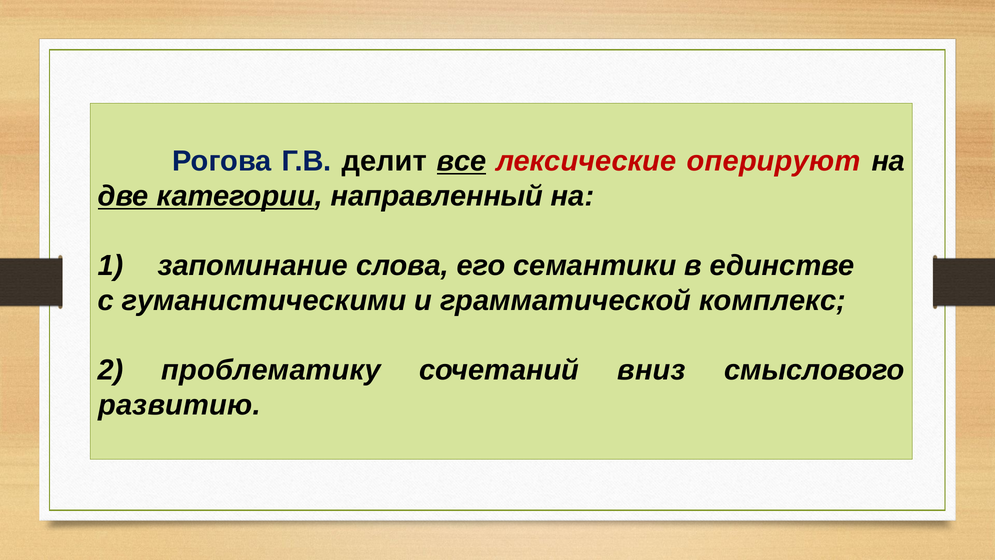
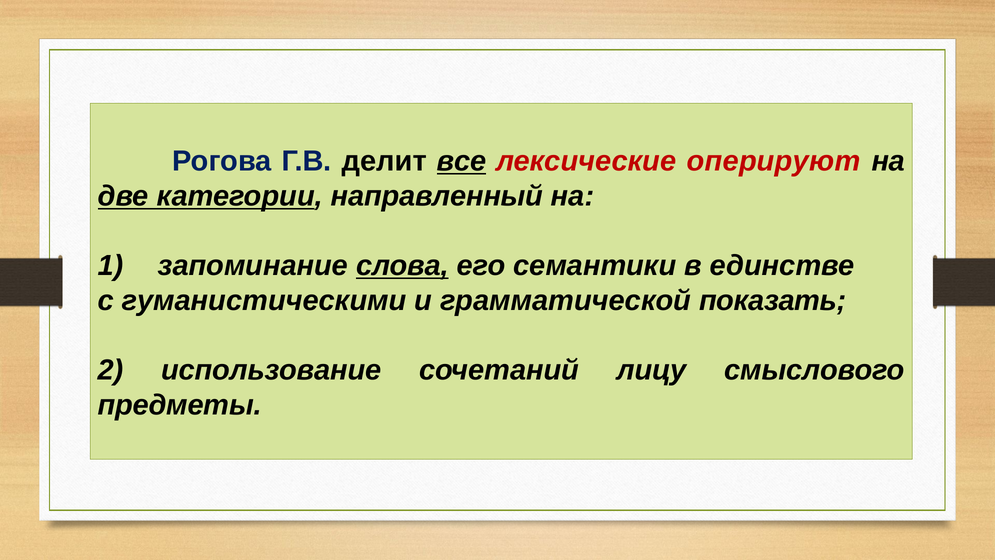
слова underline: none -> present
комплекс: комплекс -> показать
проблематику: проблематику -> использование
вниз: вниз -> лицу
развитию: развитию -> предметы
